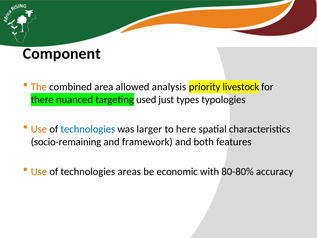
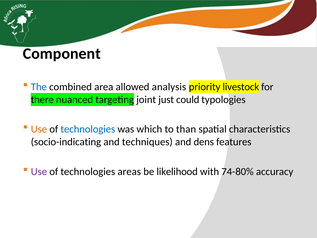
The colour: orange -> blue
used: used -> joint
types: types -> could
larger: larger -> which
here: here -> than
socio-remaining: socio-remaining -> socio-indicating
framework: framework -> techniques
both: both -> dens
Use at (39, 171) colour: orange -> purple
economic: economic -> likelihood
80-80%: 80-80% -> 74-80%
